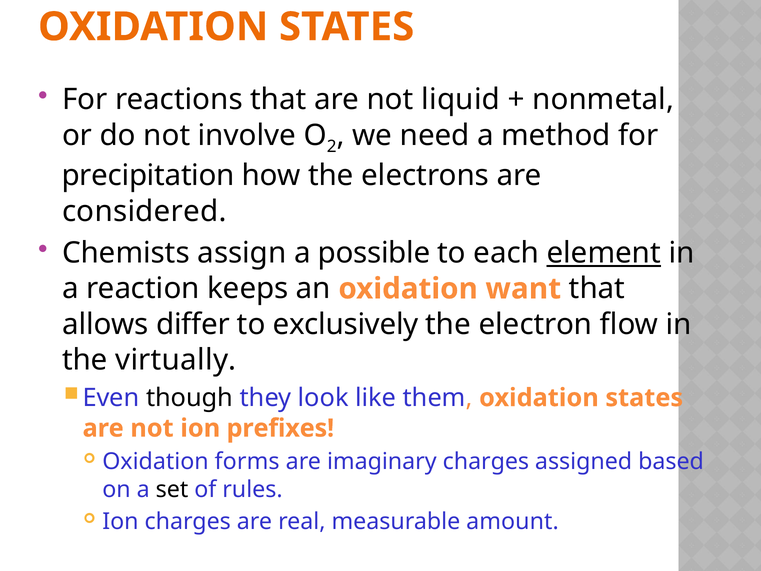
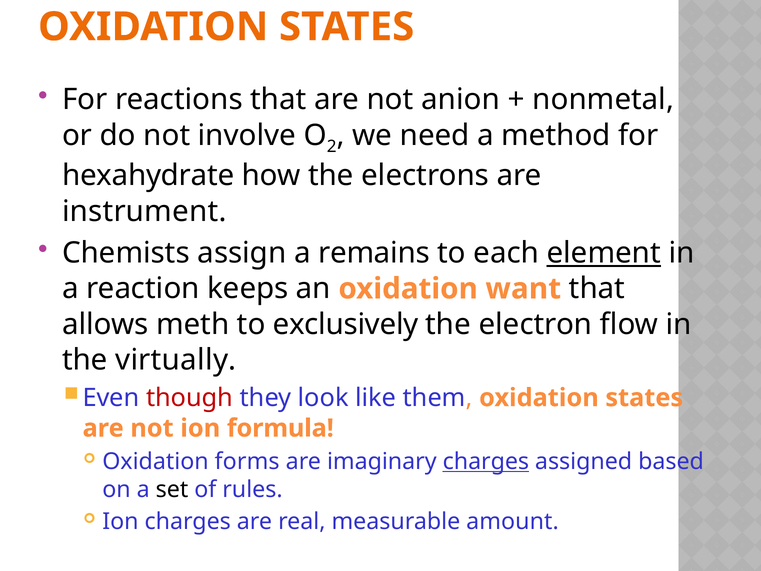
liquid: liquid -> anion
precipitation: precipitation -> hexahydrate
considered: considered -> instrument
possible: possible -> remains
differ: differ -> meth
though colour: black -> red
prefixes: prefixes -> formula
charges at (486, 461) underline: none -> present
